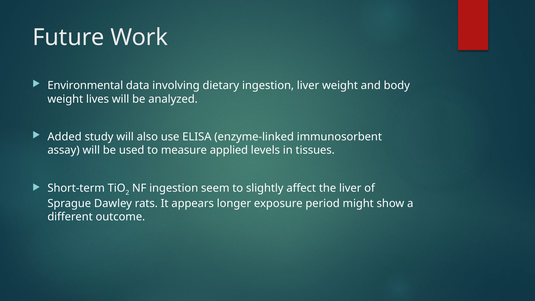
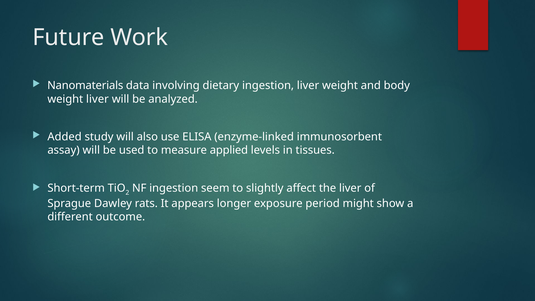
Environmental: Environmental -> Nanomaterials
weight lives: lives -> liver
